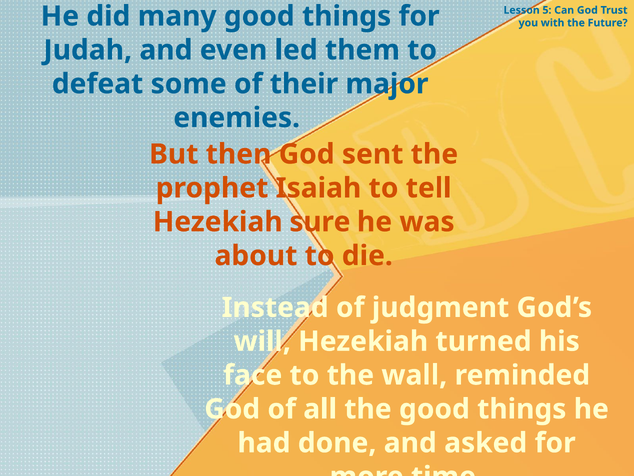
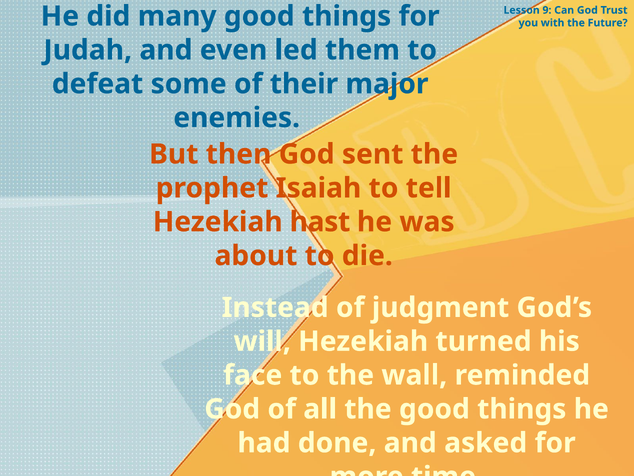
5: 5 -> 9
sure: sure -> hast
